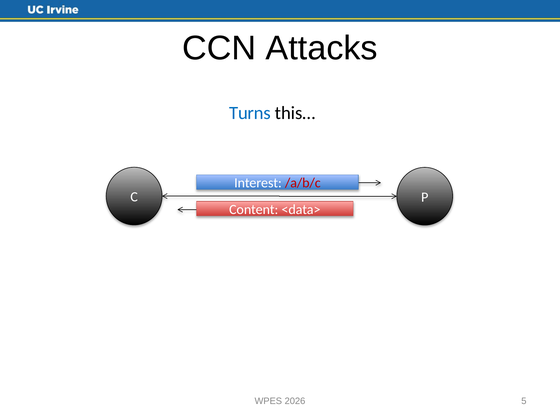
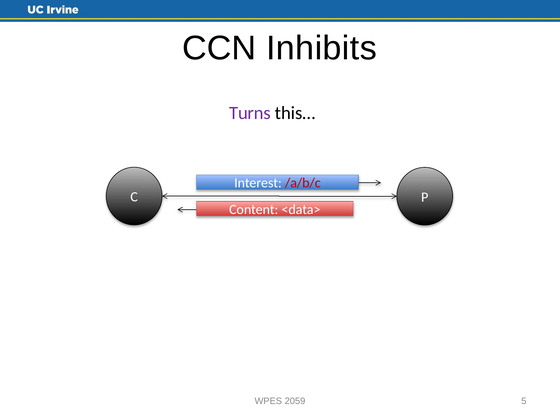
Attacks: Attacks -> Inhibits
Turns colour: blue -> purple
2026: 2026 -> 2059
